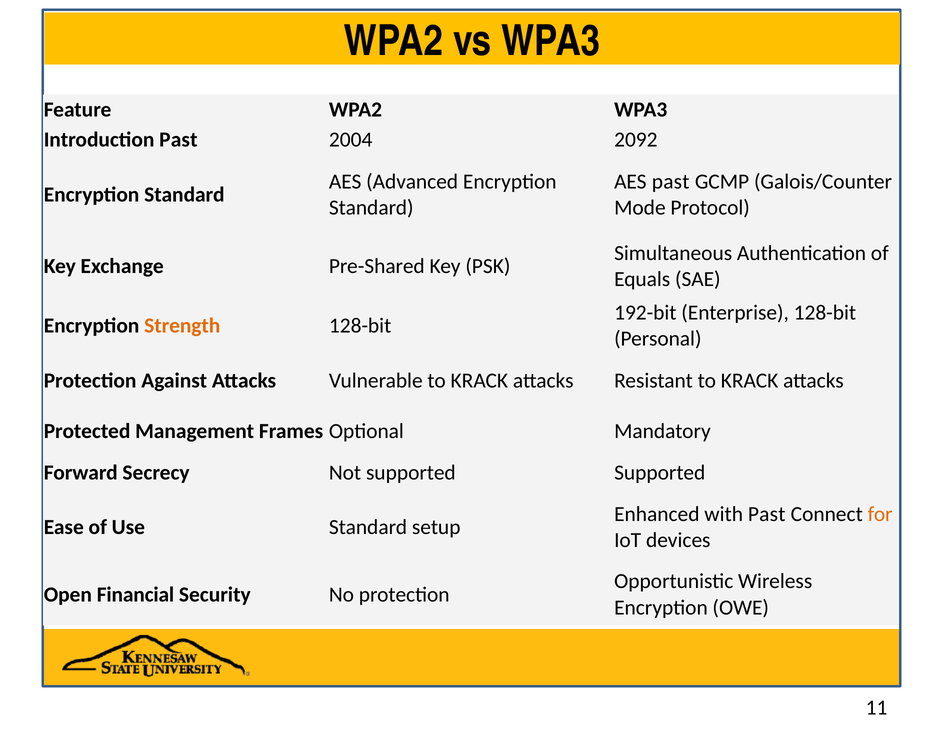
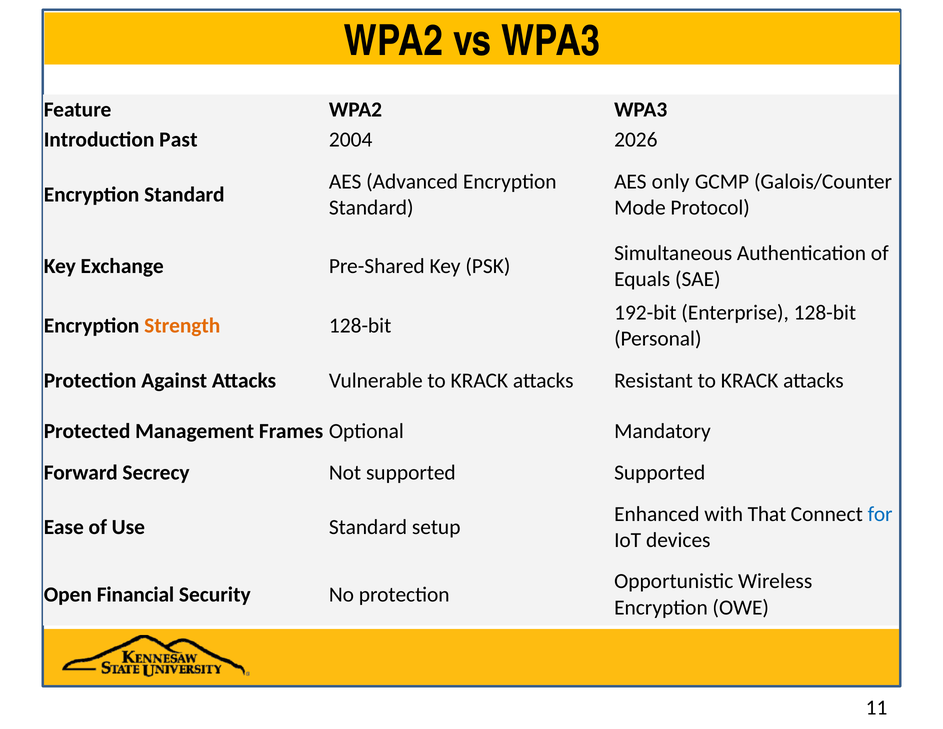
2092: 2092 -> 2026
AES past: past -> only
with Past: Past -> That
for colour: orange -> blue
